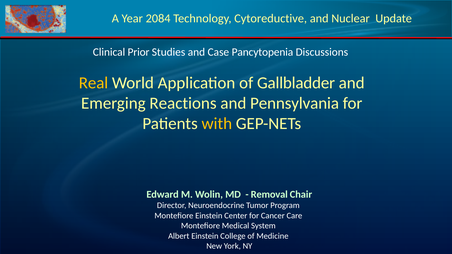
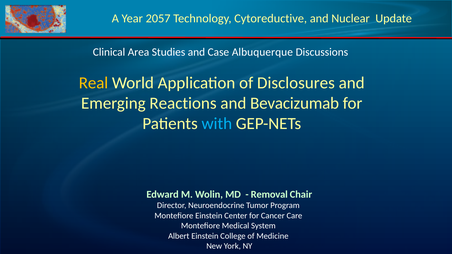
2084: 2084 -> 2057
Prior: Prior -> Area
Pancytopenia: Pancytopenia -> Albuquerque
Gallbladder: Gallbladder -> Disclosures
Pennsylvania: Pennsylvania -> Bevacizumab
with colour: yellow -> light blue
